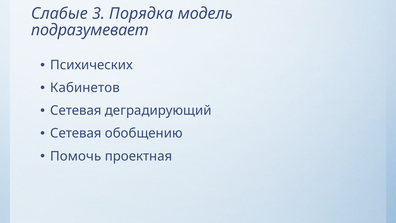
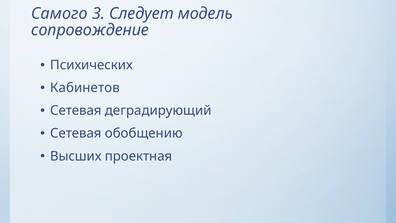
Слабые: Слабые -> Самого
Порядка: Порядка -> Следует
подразумевает: подразумевает -> сопровождение
Помочь: Помочь -> Высших
